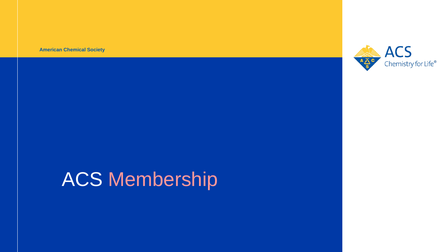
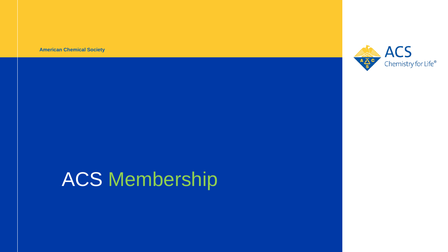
Membership colour: pink -> light green
